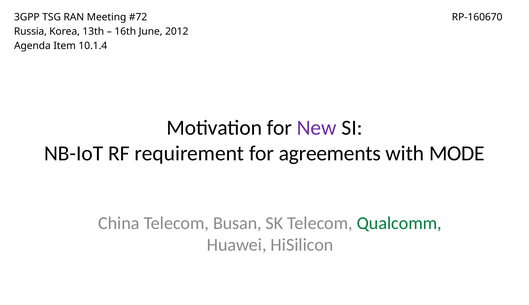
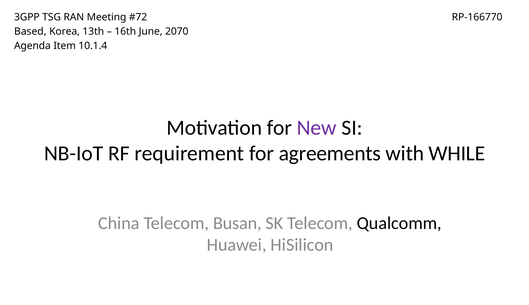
RP-160670: RP-160670 -> RP-166770
Russia: Russia -> Based
2012: 2012 -> 2070
MODE: MODE -> WHILE
Qualcomm colour: green -> black
